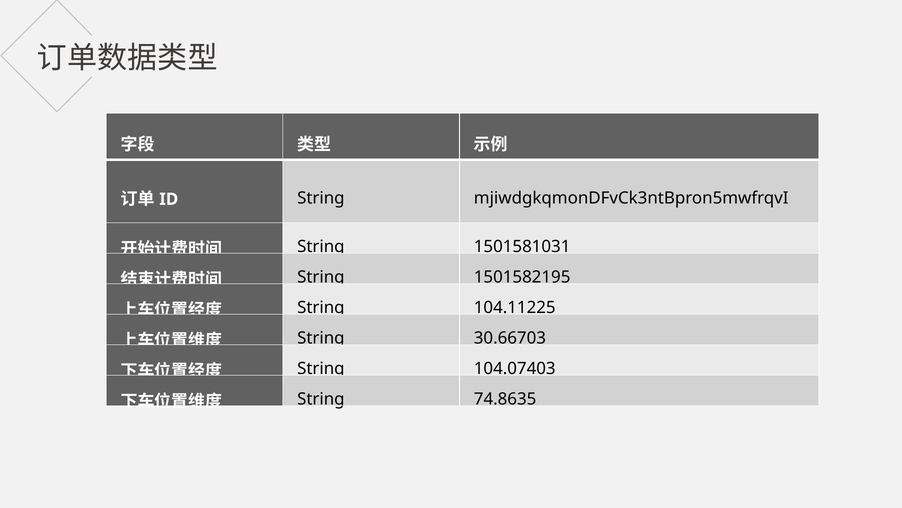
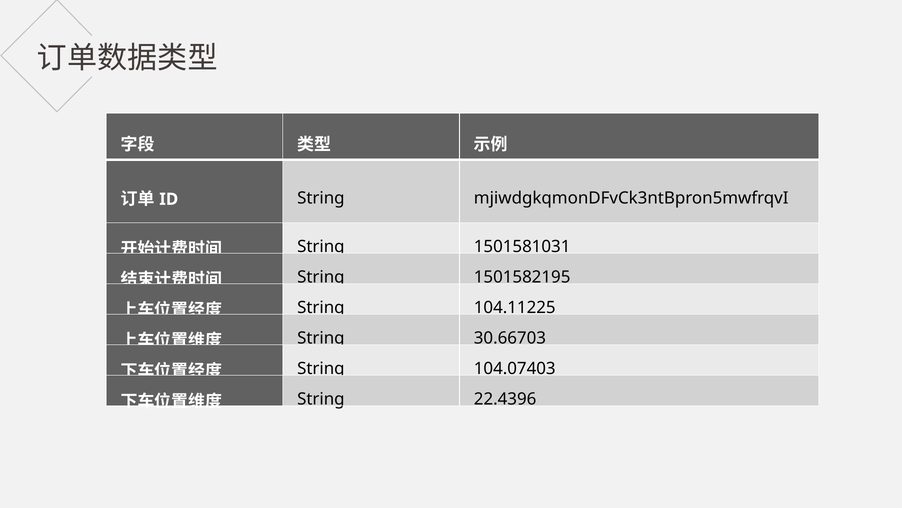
74.8635: 74.8635 -> 22.4396
